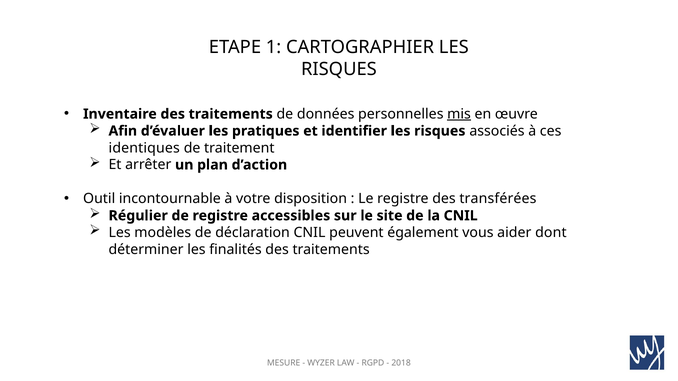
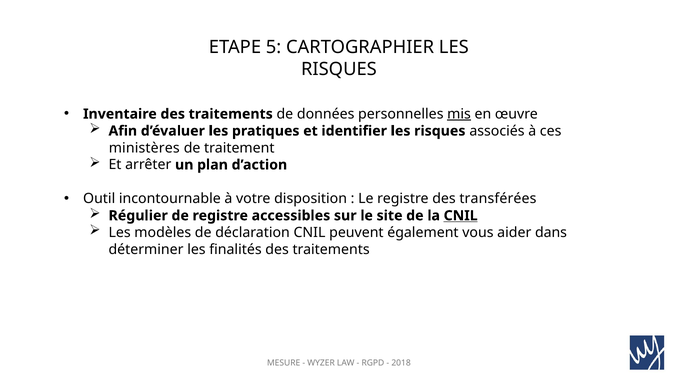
1: 1 -> 5
identiques: identiques -> ministères
CNIL at (461, 216) underline: none -> present
dont: dont -> dans
